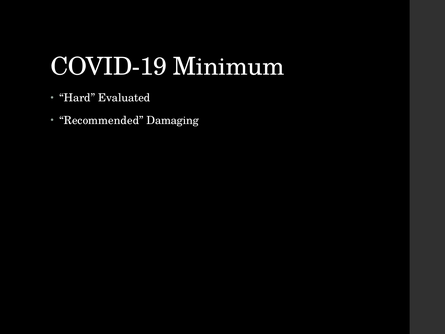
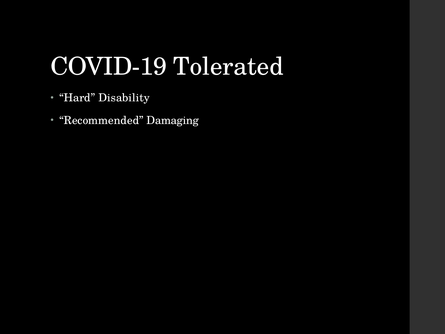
Minimum: Minimum -> Tolerated
Evaluated: Evaluated -> Disability
